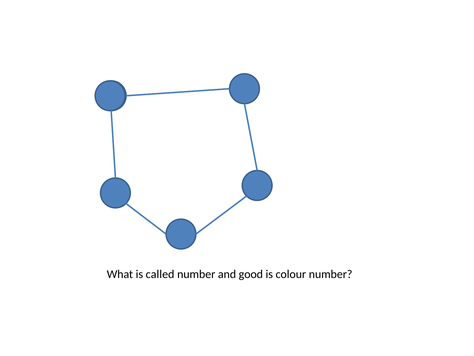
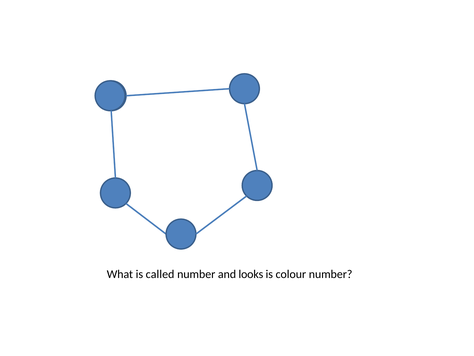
good: good -> looks
